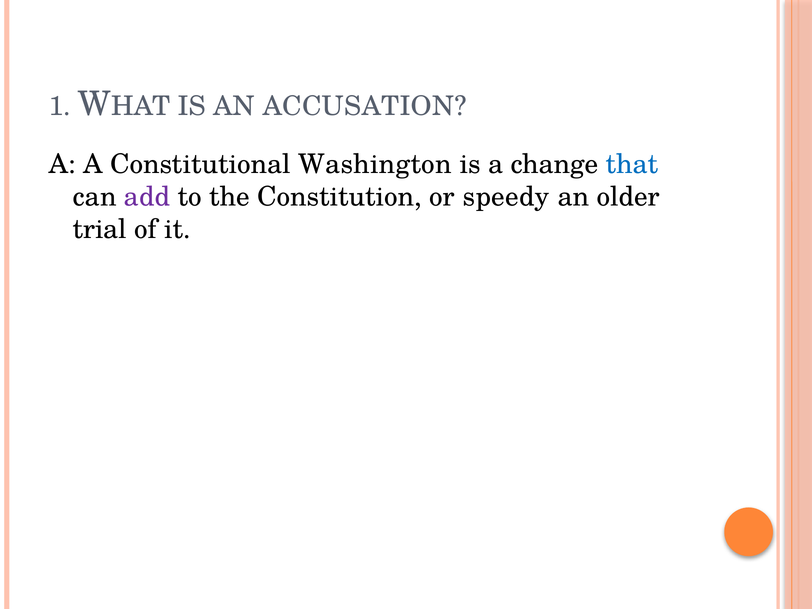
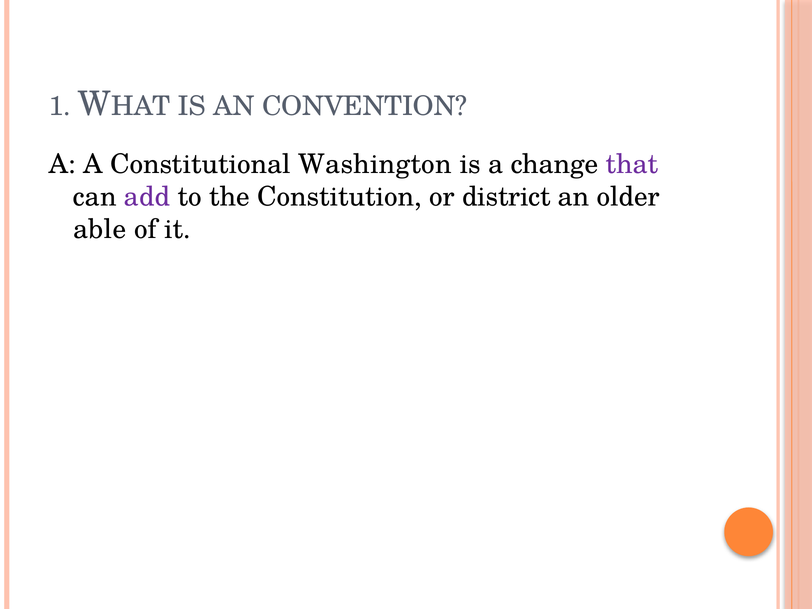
ACCUSATION: ACCUSATION -> CONVENTION
that colour: blue -> purple
speedy: speedy -> district
trial: trial -> able
